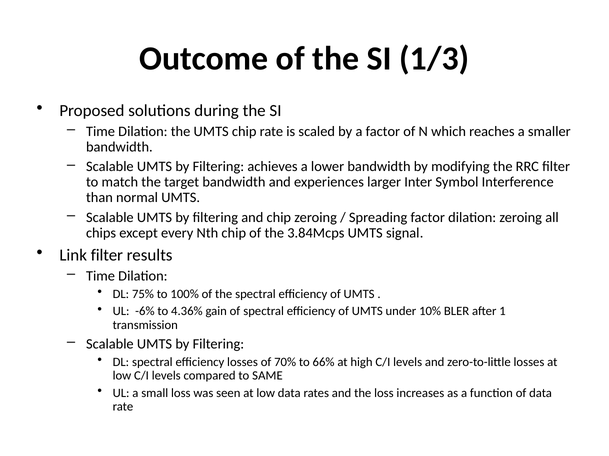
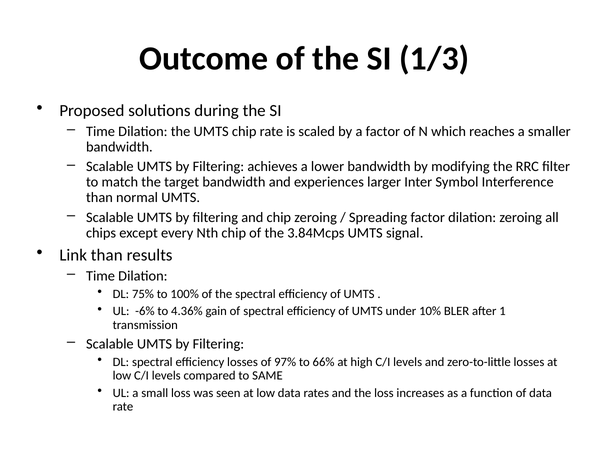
Link filter: filter -> than
70%: 70% -> 97%
